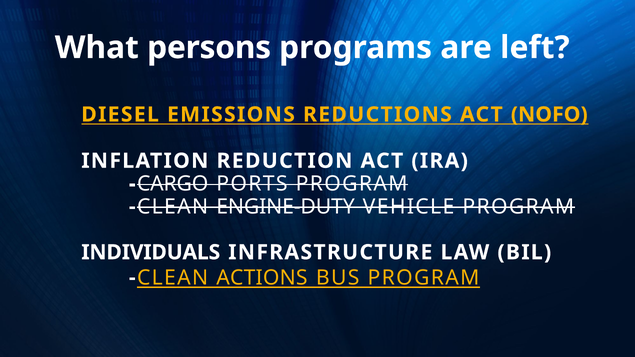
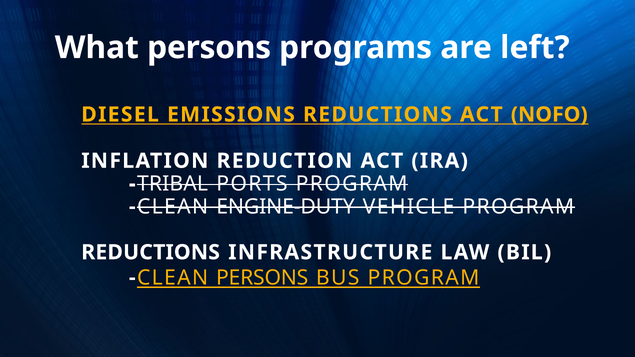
CARGO: CARGO -> TRIBAL
INDIVIDUALS at (151, 252): INDIVIDUALS -> REDUCTIONS
CLEAN ACTIONS: ACTIONS -> PERSONS
